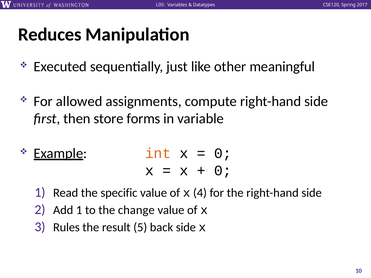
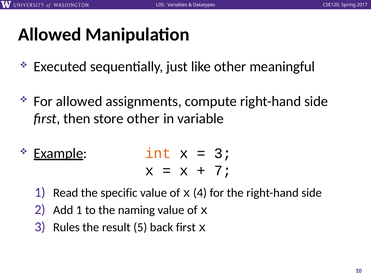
Reduces at (50, 34): Reduces -> Allowed
store forms: forms -> other
0 at (223, 153): 0 -> 3
0 at (223, 171): 0 -> 7
change: change -> naming
back side: side -> first
